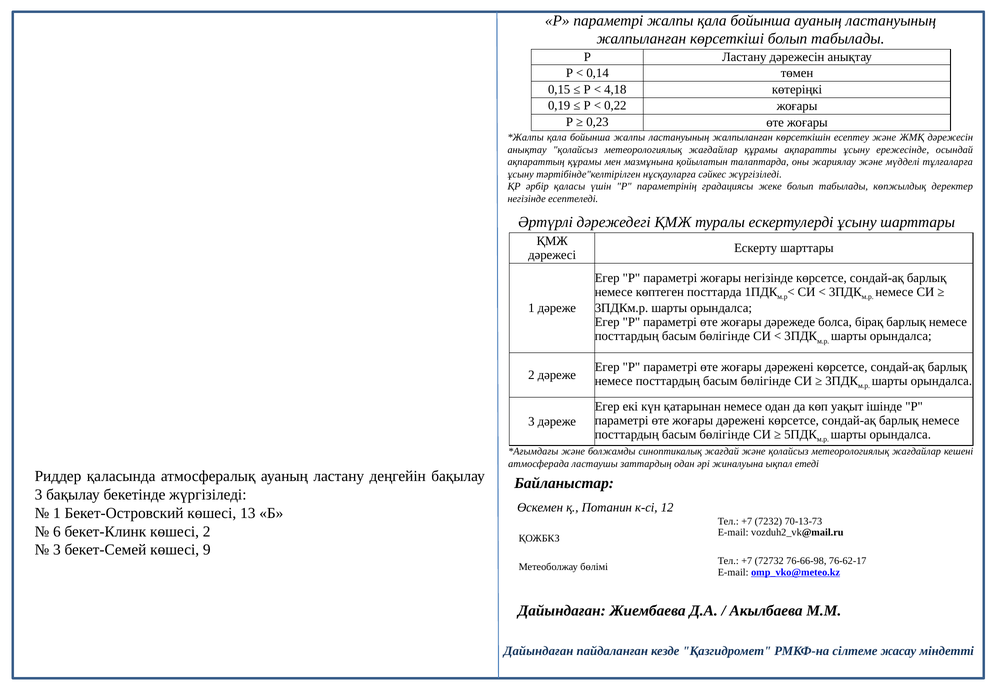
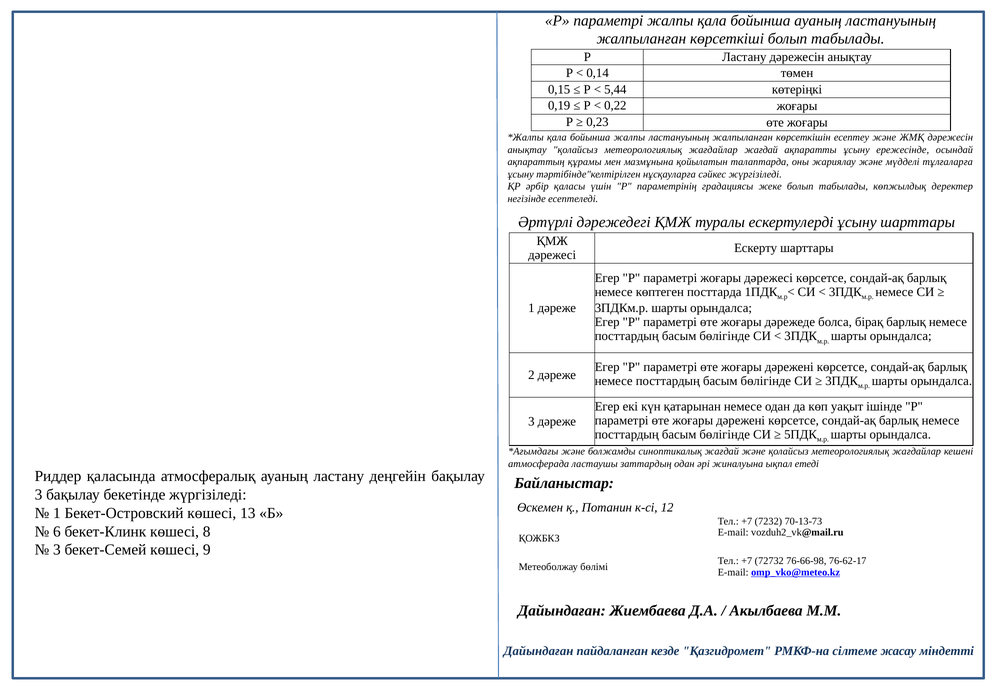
4,18: 4,18 -> 5,44
жағдайлар құрамы: құрамы -> жағдай
жоғары негізінде: негізінде -> дәрежесі
көшесі 2: 2 -> 8
